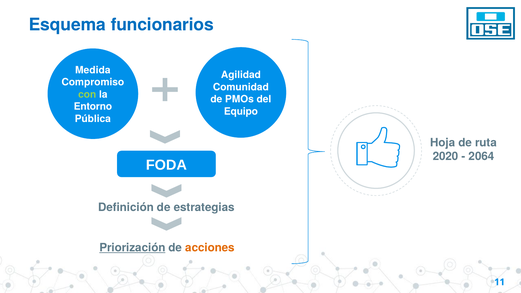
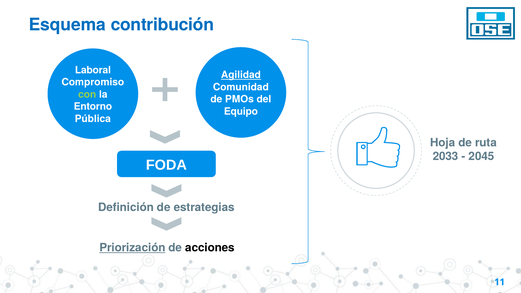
funcionarios: funcionarios -> contribución
Medida: Medida -> Laboral
Agilidad underline: none -> present
2020: 2020 -> 2033
2064: 2064 -> 2045
acciones colour: orange -> black
